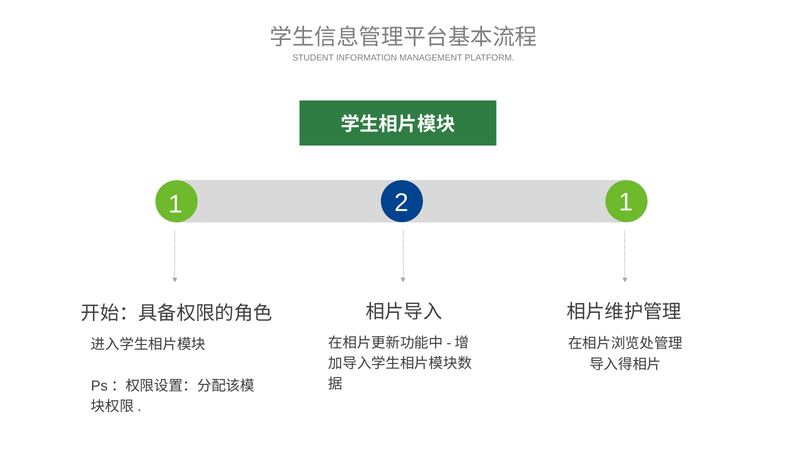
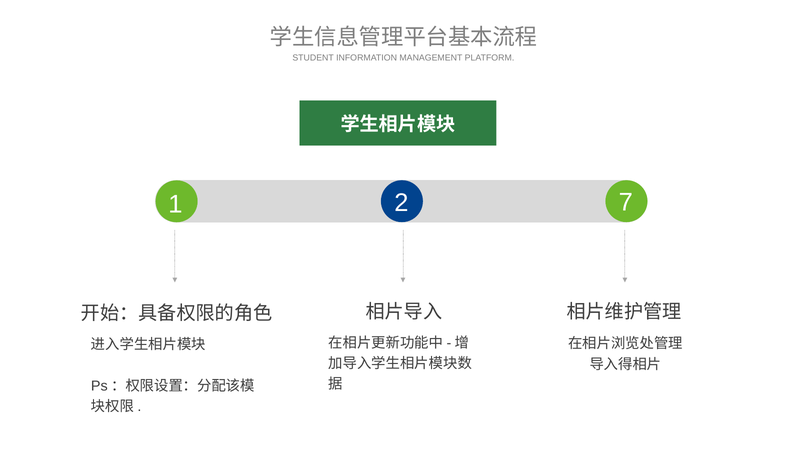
2 1: 1 -> 7
